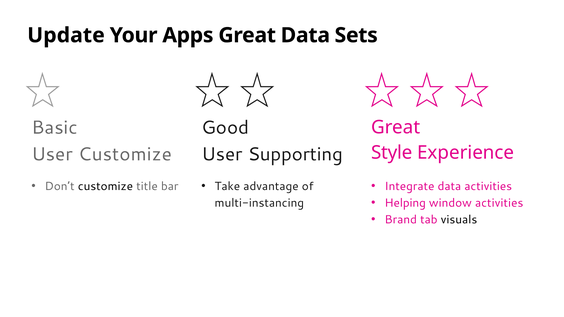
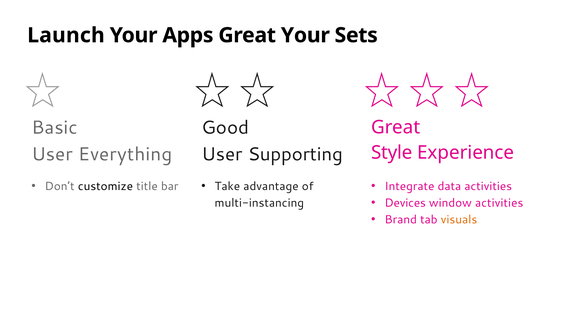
Update: Update -> Launch
Great Data: Data -> Your
User Customize: Customize -> Everything
Helping: Helping -> Devices
visuals colour: black -> orange
